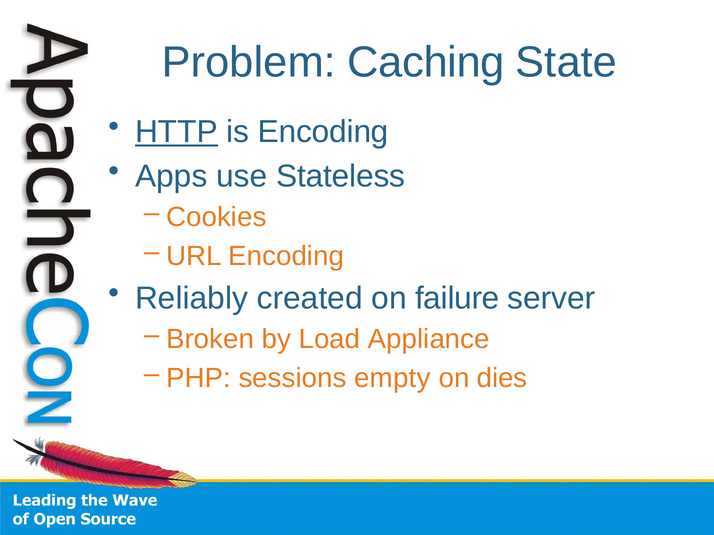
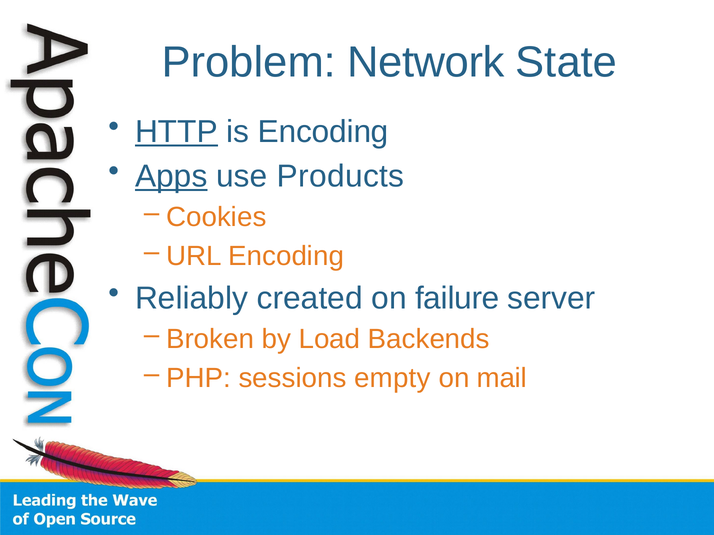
Caching: Caching -> Network
Apps underline: none -> present
Stateless: Stateless -> Products
Appliance: Appliance -> Backends
dies: dies -> mail
